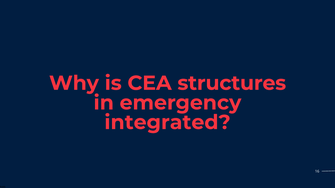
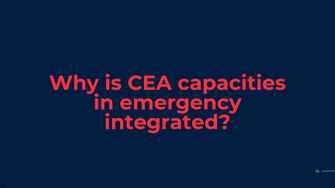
structures: structures -> capacities
